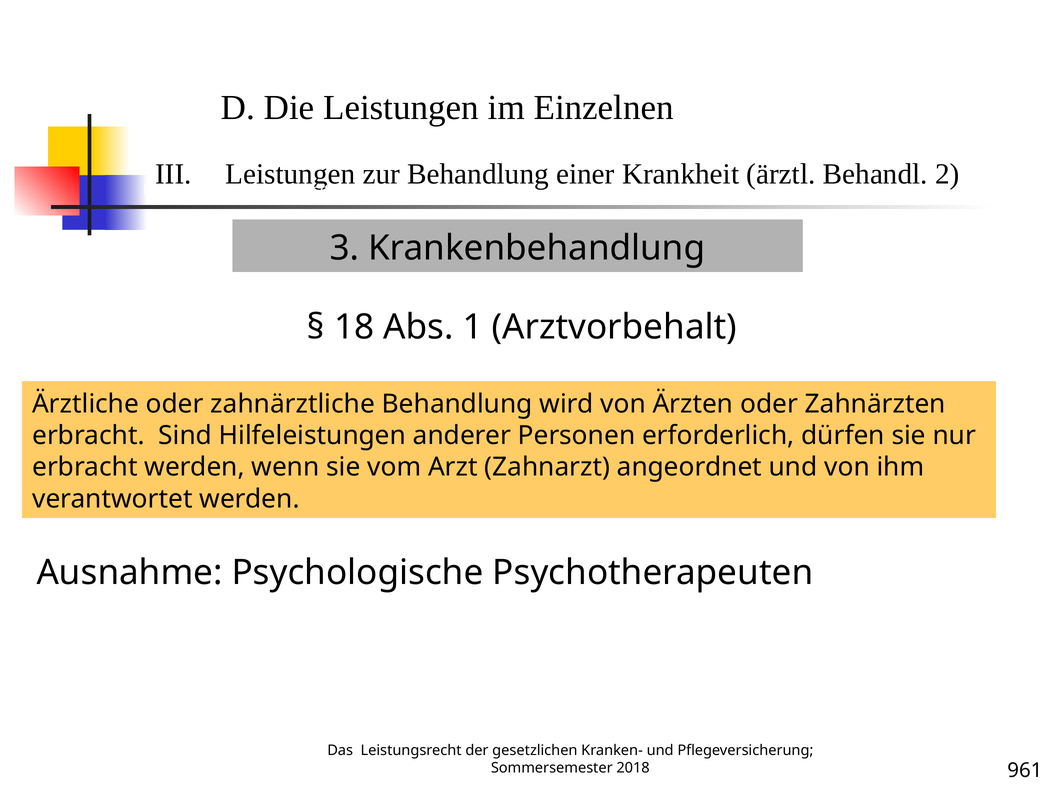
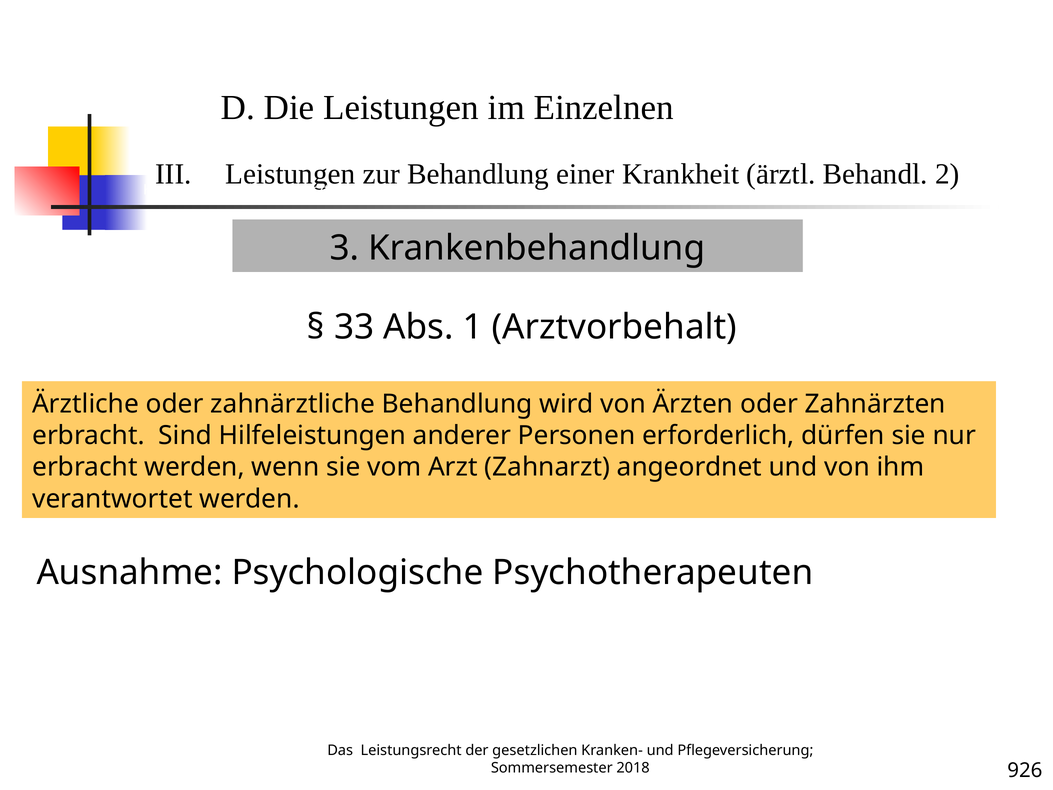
18: 18 -> 33
961: 961 -> 926
